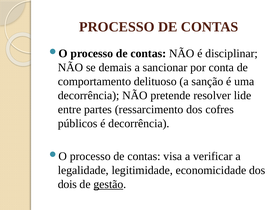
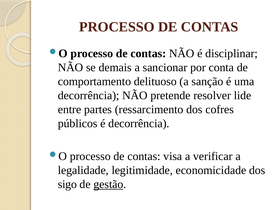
dois: dois -> sigo
